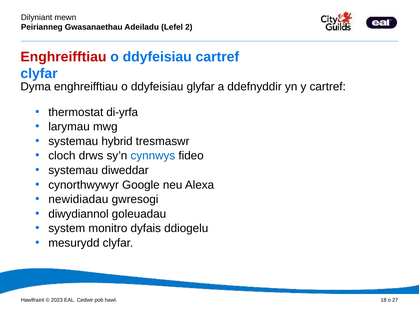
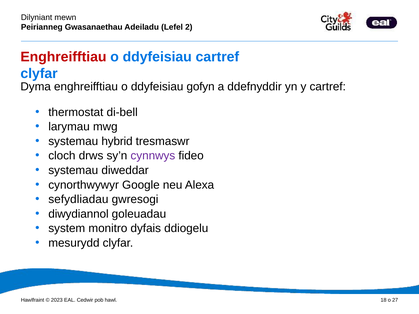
glyfar: glyfar -> gofyn
di-yrfa: di-yrfa -> di-bell
cynnwys colour: blue -> purple
newidiadau: newidiadau -> sefydliadau
